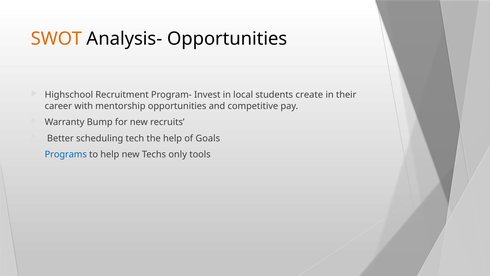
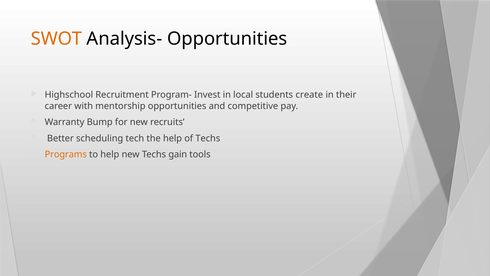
of Goals: Goals -> Techs
Programs colour: blue -> orange
only: only -> gain
